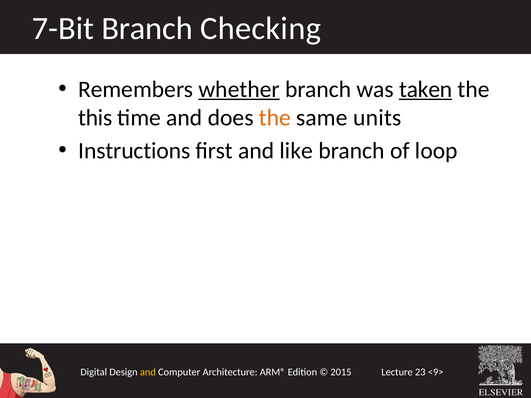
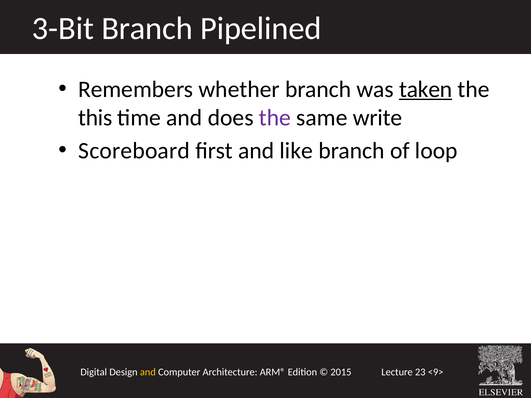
7-Bit: 7-Bit -> 3-Bit
Checking: Checking -> Pipelined
whether underline: present -> none
the at (275, 118) colour: orange -> purple
units: units -> write
Instructions: Instructions -> Scoreboard
